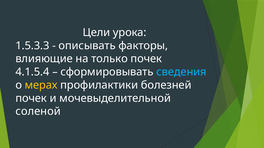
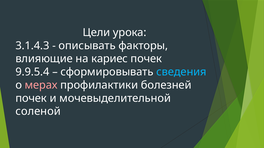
1.5.3.3: 1.5.3.3 -> 3.1.4.3
только: только -> кариес
4.1.5.4: 4.1.5.4 -> 9.9.5.4
мерах colour: yellow -> pink
